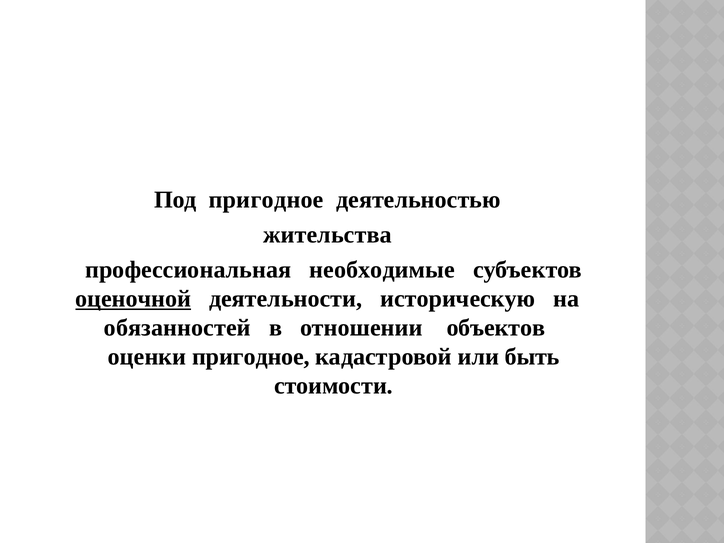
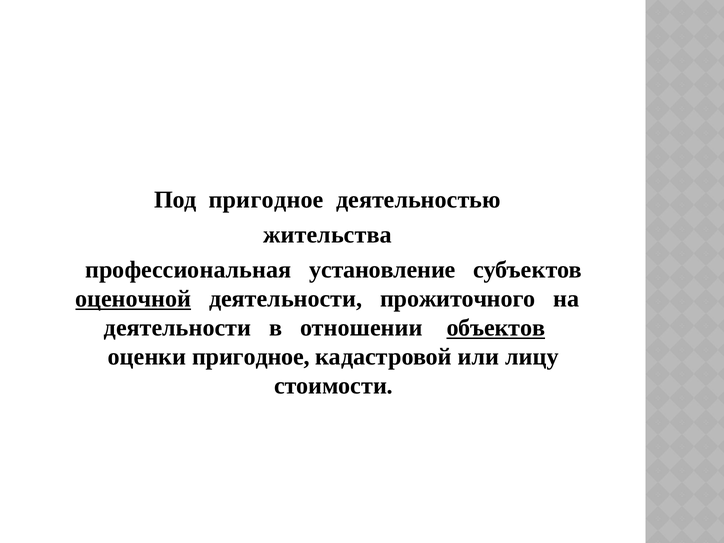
необходимые: необходимые -> установление
историческую: историческую -> прожиточного
обязанностей at (177, 328): обязанностей -> деятельности
объектов underline: none -> present
быть: быть -> лицу
